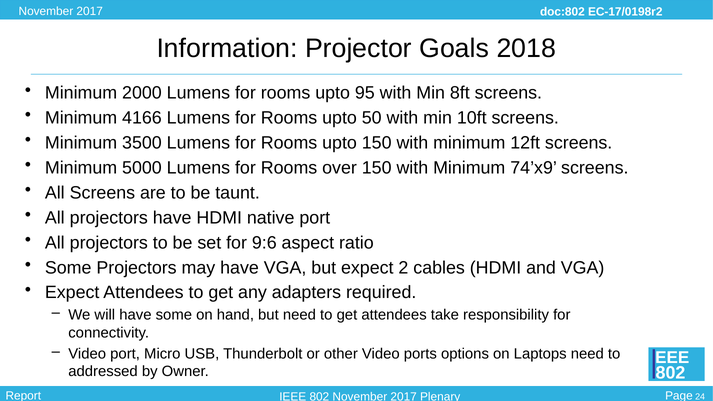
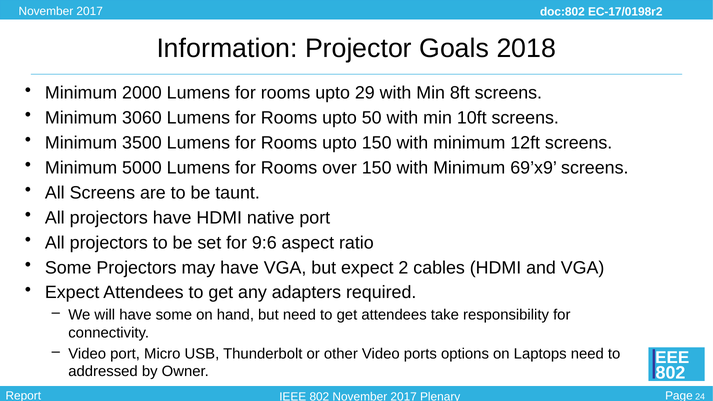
95: 95 -> 29
4166: 4166 -> 3060
74’x9: 74’x9 -> 69’x9
